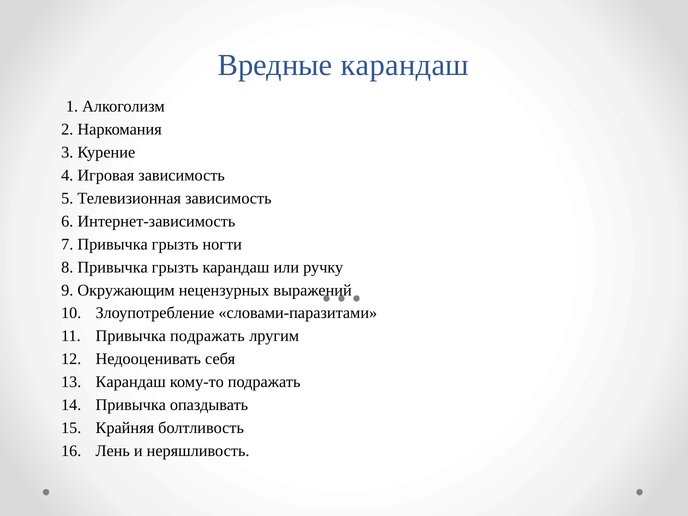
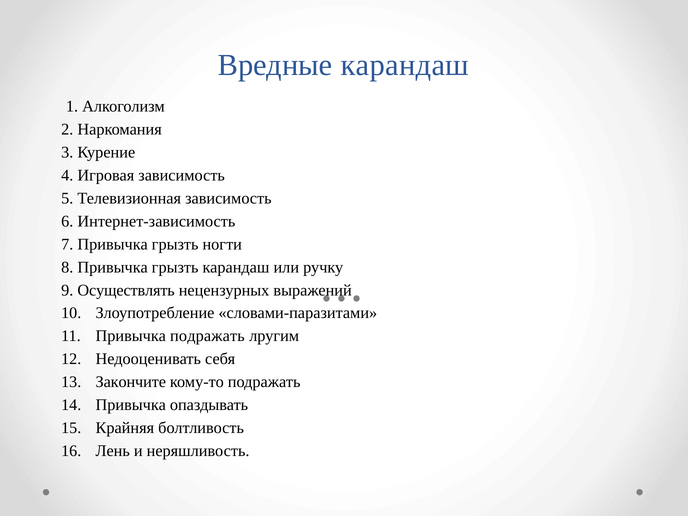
Окружающим: Окружающим -> Осуществлять
Карандаш at (131, 382): Карандаш -> Закончите
